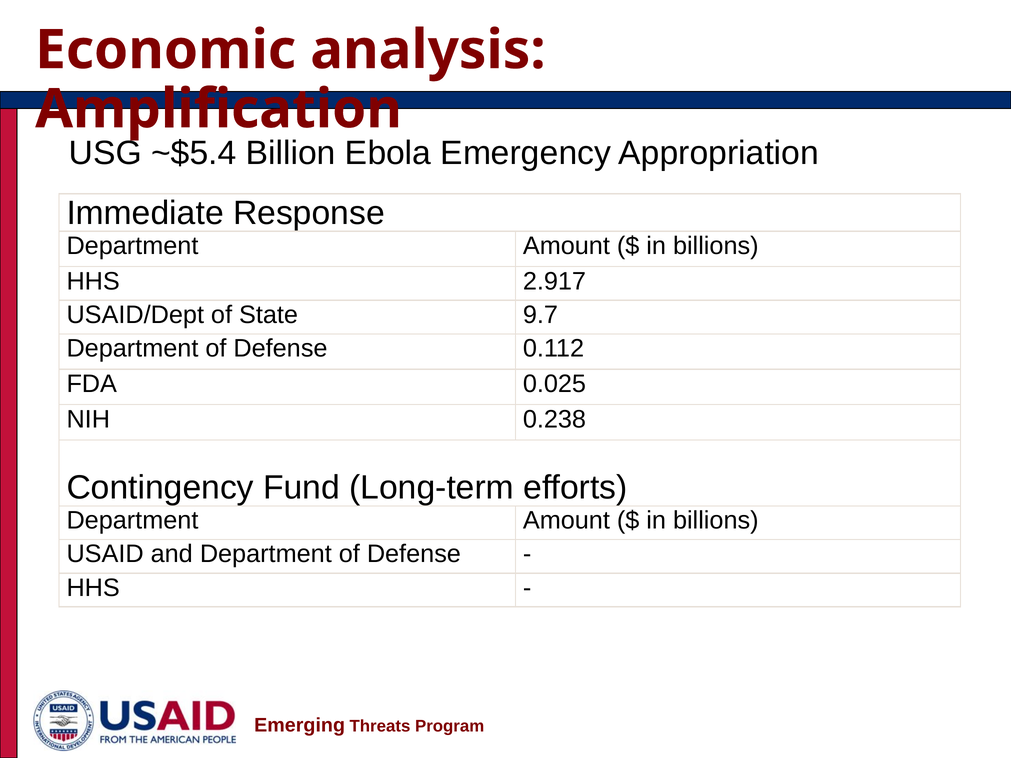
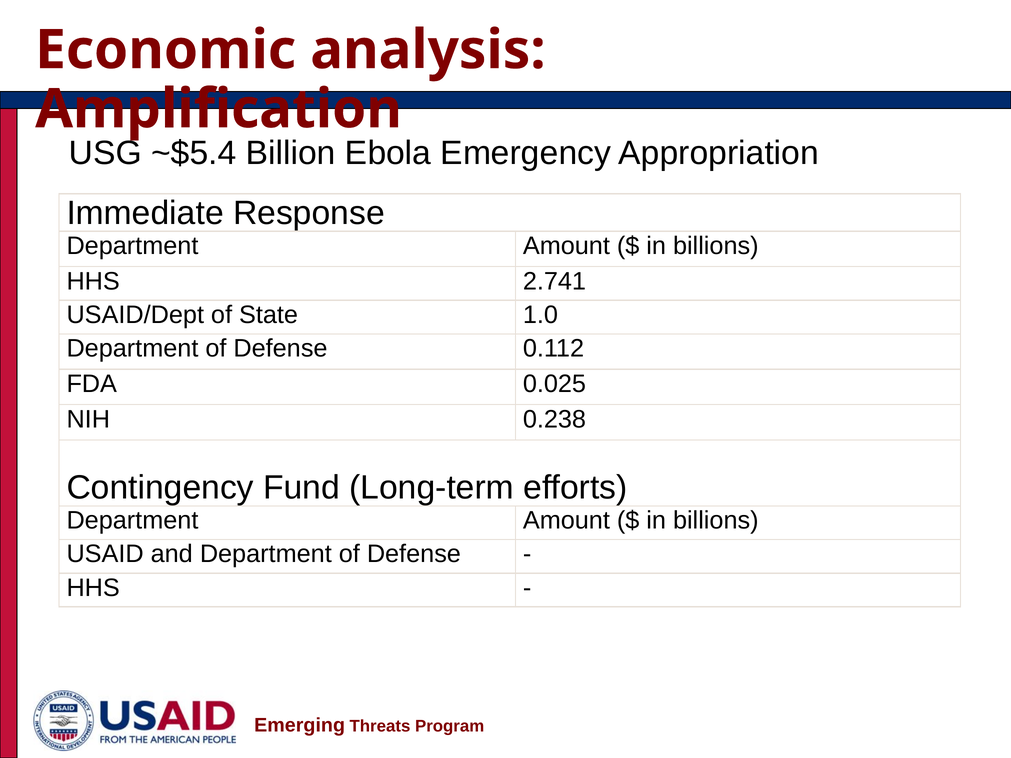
2.917: 2.917 -> 2.741
9.7: 9.7 -> 1.0
